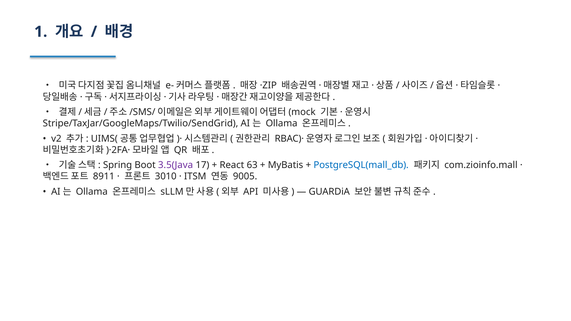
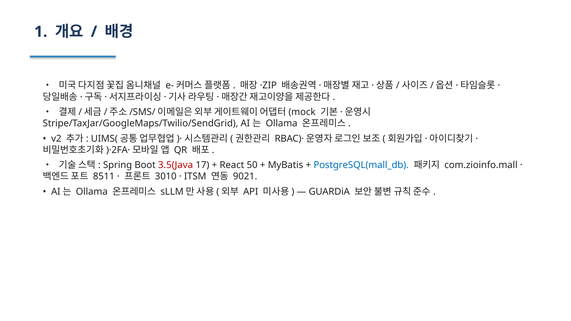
3.5(Java colour: purple -> red
63: 63 -> 50
8911: 8911 -> 8511
9005: 9005 -> 9021
